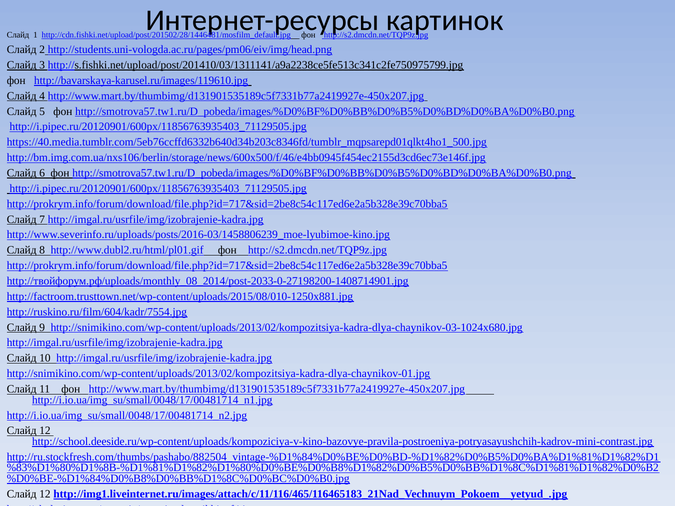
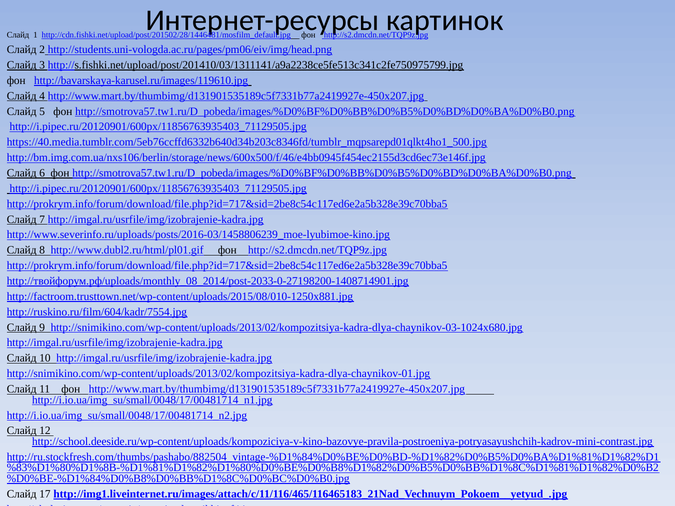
12 at (45, 494): 12 -> 17
